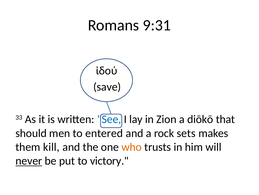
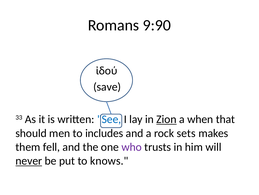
9:31: 9:31 -> 9:90
Zion underline: none -> present
diōkō: diōkō -> when
entered: entered -> includes
kill: kill -> fell
who colour: orange -> purple
victory: victory -> knows
